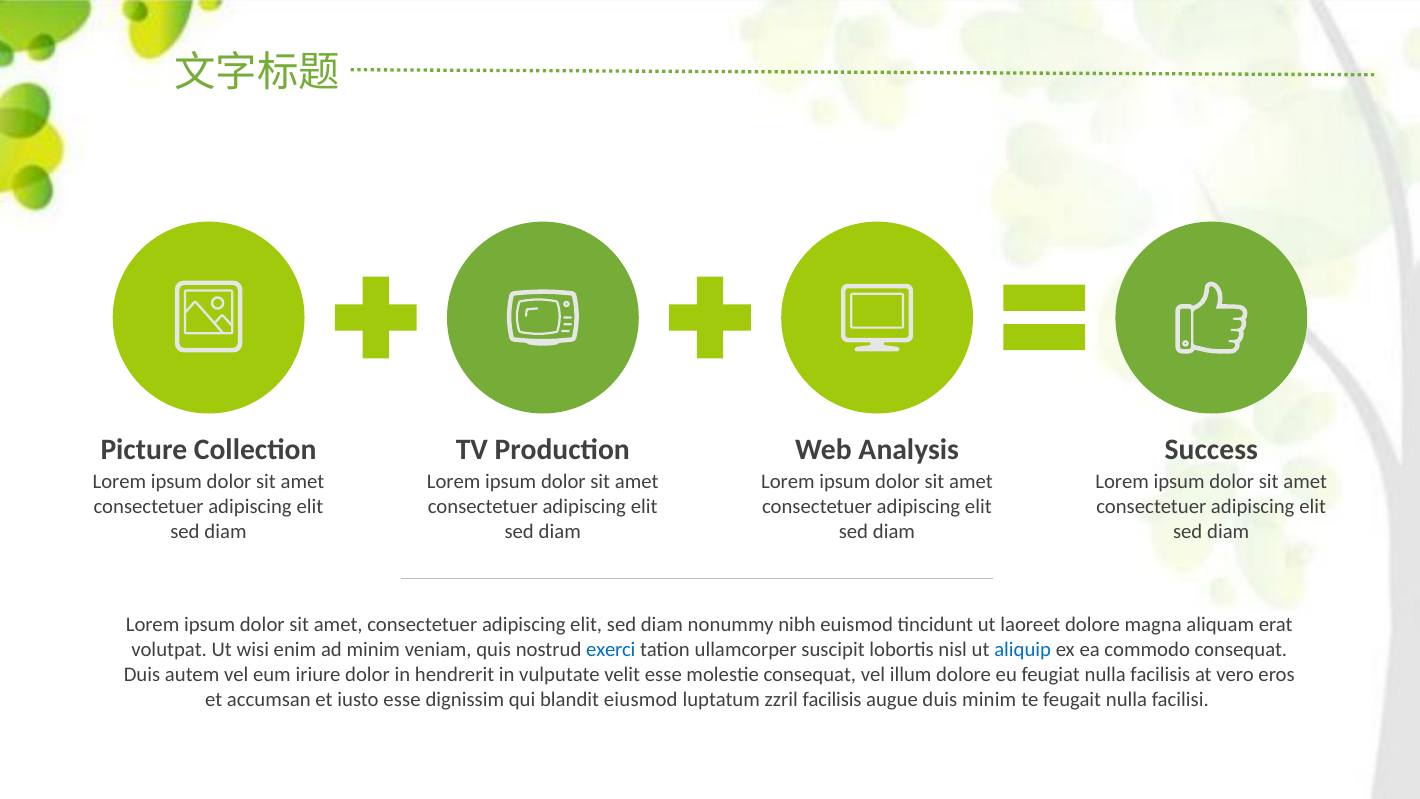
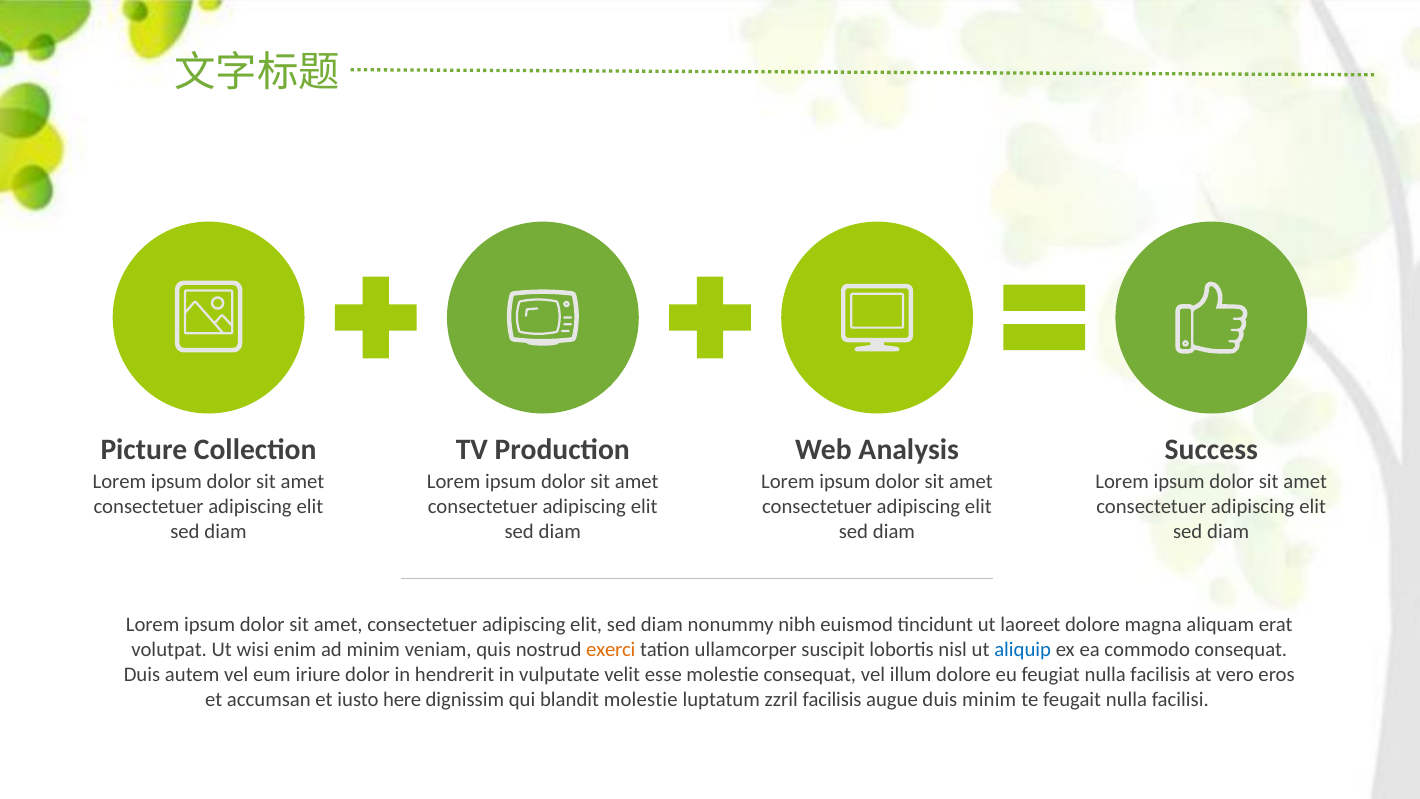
exerci colour: blue -> orange
iusto esse: esse -> here
blandit eiusmod: eiusmod -> molestie
